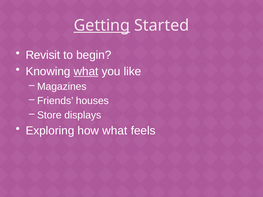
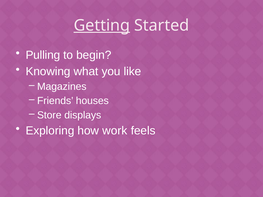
Revisit: Revisit -> Pulling
what at (86, 72) underline: present -> none
how what: what -> work
